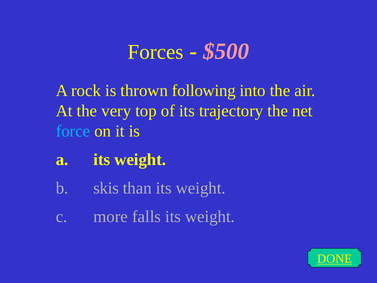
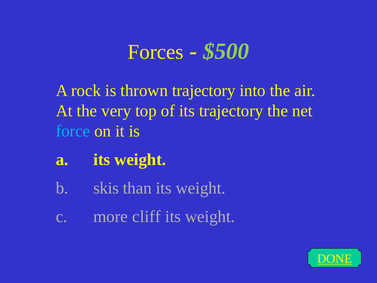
$500 colour: pink -> light green
thrown following: following -> trajectory
falls: falls -> cliff
